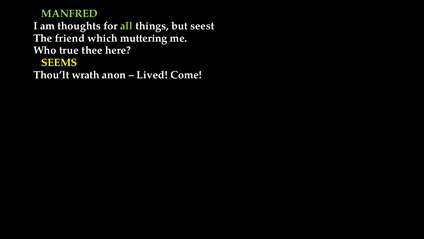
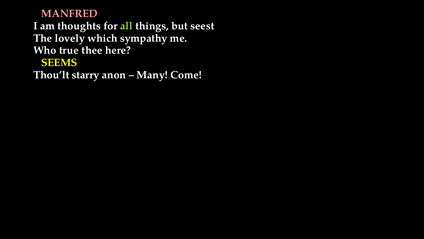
MANFRED colour: light green -> pink
friend: friend -> lovely
muttering: muttering -> sympathy
wrath: wrath -> starry
Lived: Lived -> Many
